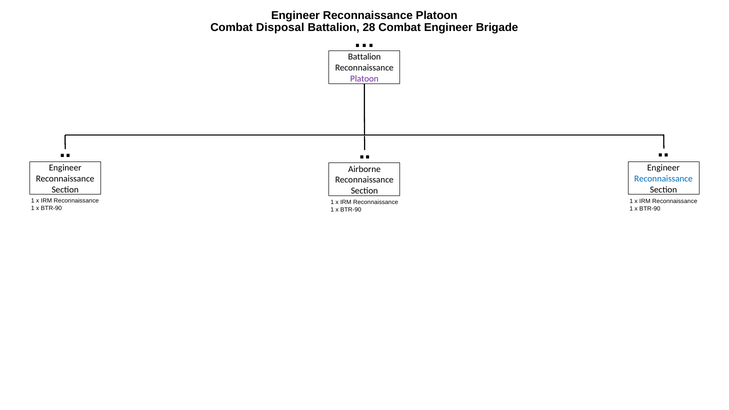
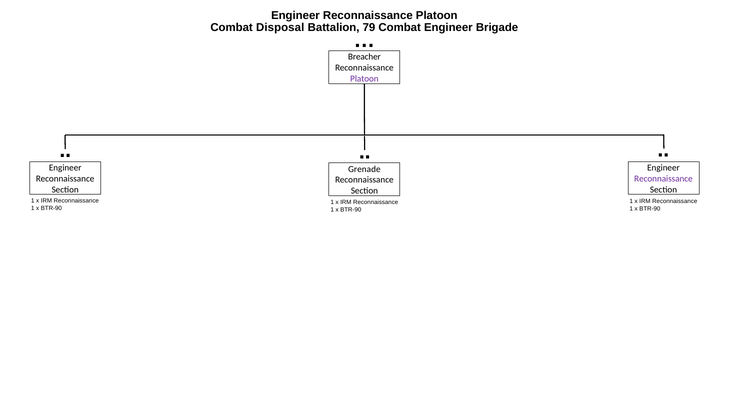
28: 28 -> 79
Battalion at (364, 57): Battalion -> Breacher
Airborne: Airborne -> Grenade
Reconnaissance at (663, 179) colour: blue -> purple
